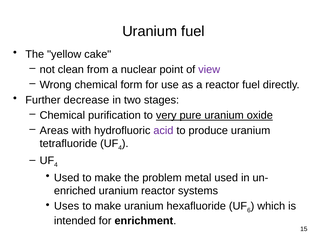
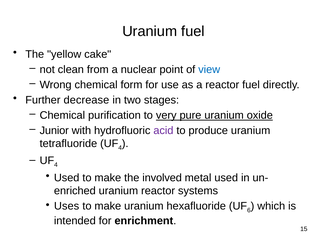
view colour: purple -> blue
Areas: Areas -> Junior
problem: problem -> involved
